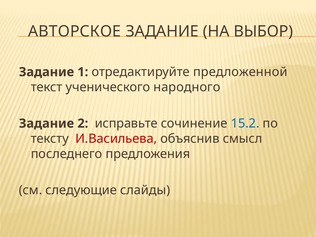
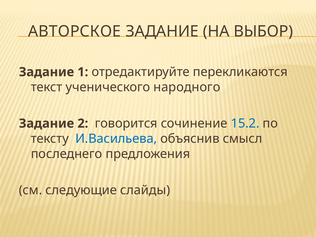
предложенной: предложенной -> перекликаются
исправьте: исправьте -> говорится
И.Васильева colour: red -> blue
